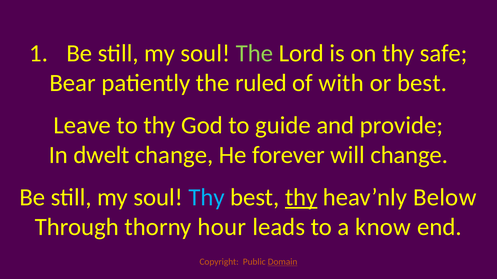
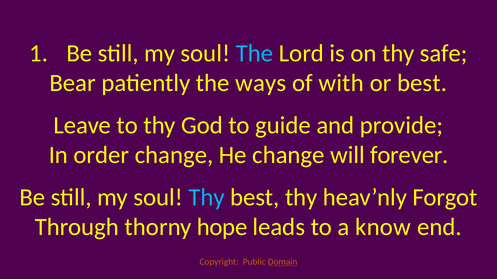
The at (254, 53) colour: light green -> light blue
ruled: ruled -> ways
dwelt: dwelt -> order
He forever: forever -> change
will change: change -> forever
thy at (301, 198) underline: present -> none
Below: Below -> Forgot
hour: hour -> hope
